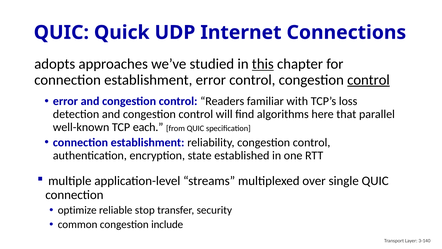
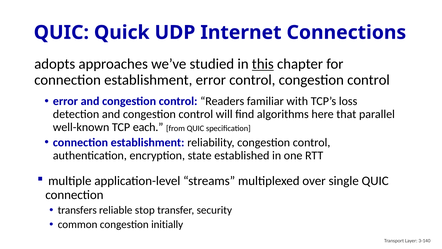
control at (368, 80) underline: present -> none
optimize: optimize -> transfers
include: include -> initially
